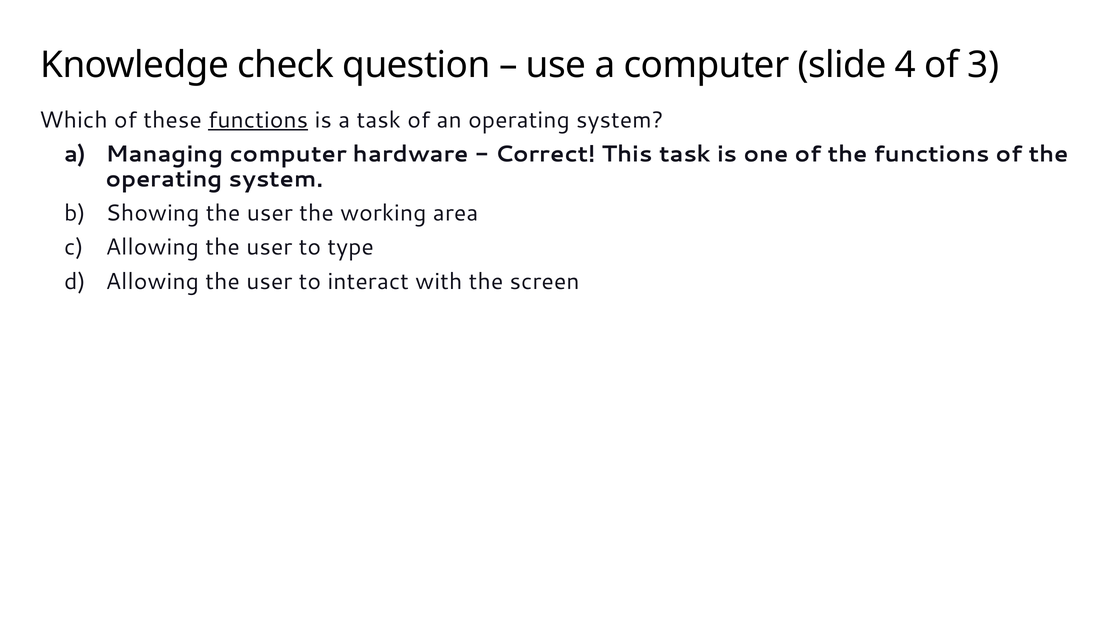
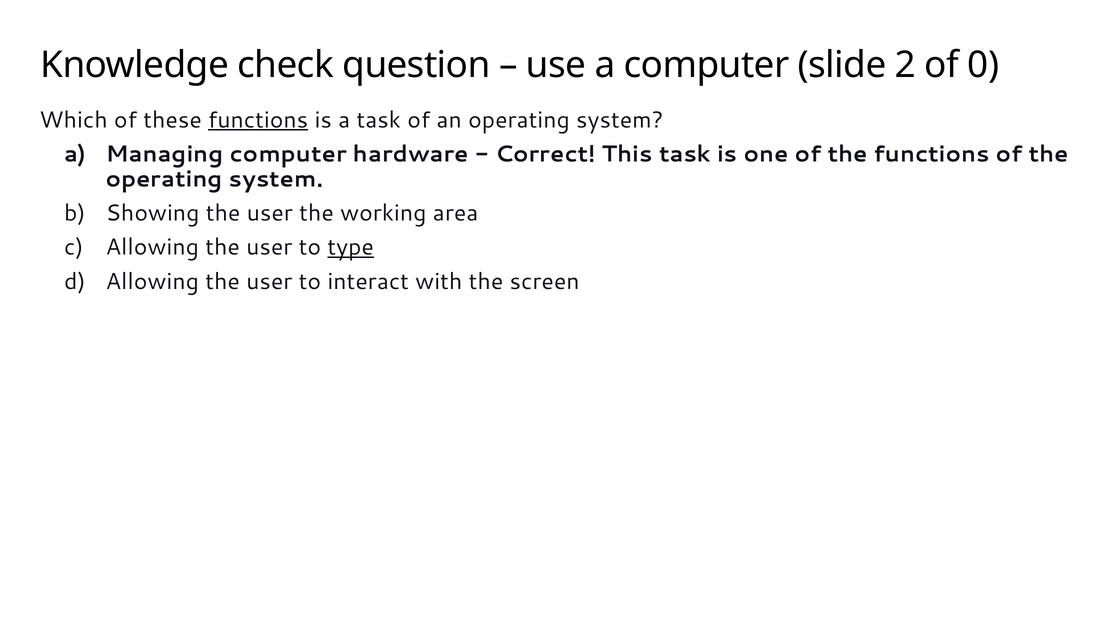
4: 4 -> 2
3: 3 -> 0
type underline: none -> present
